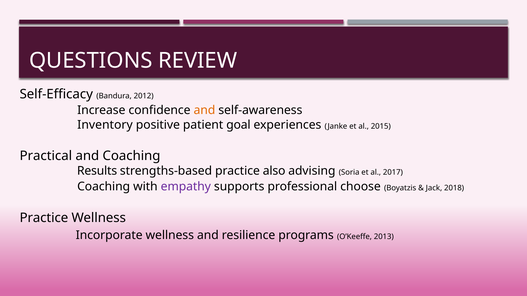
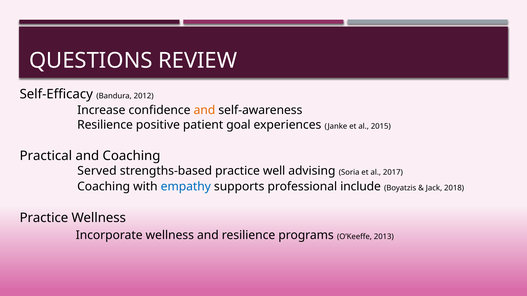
Inventory at (105, 125): Inventory -> Resilience
Results: Results -> Served
also: also -> well
empathy colour: purple -> blue
choose: choose -> include
